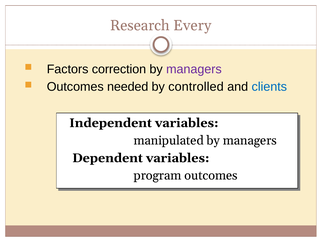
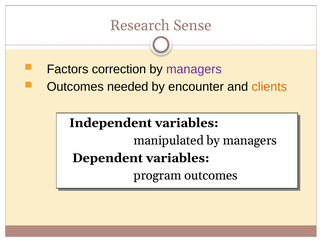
Every: Every -> Sense
controlled: controlled -> encounter
clients colour: blue -> orange
